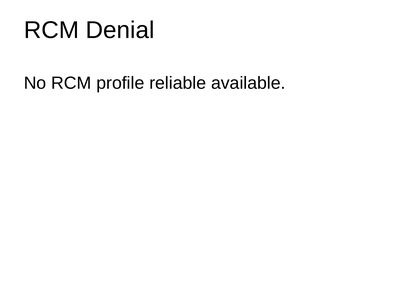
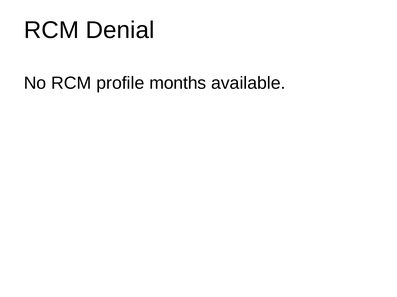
reliable: reliable -> months
